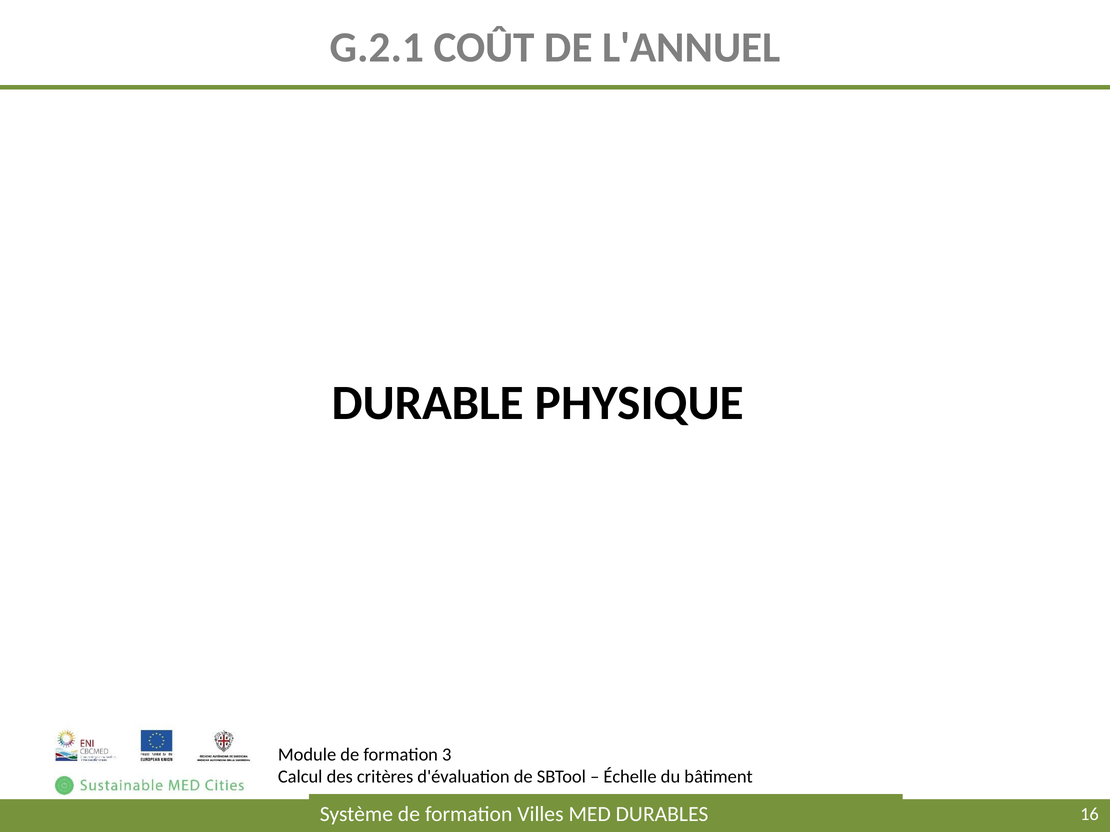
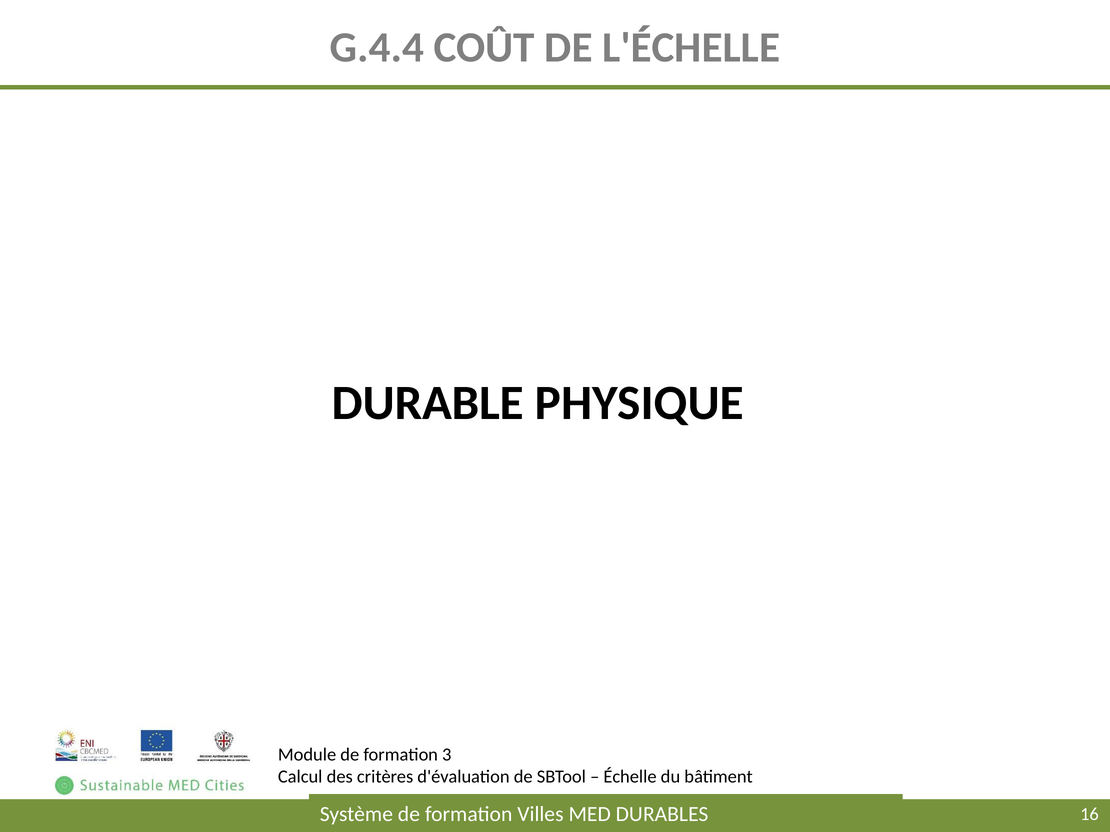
G.2.1: G.2.1 -> G.4.4
L'ANNUEL: L'ANNUEL -> L'ÉCHELLE
